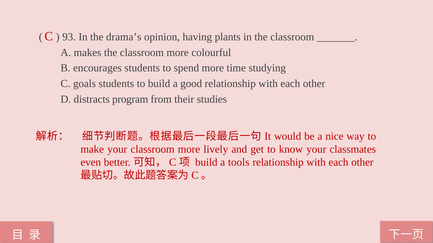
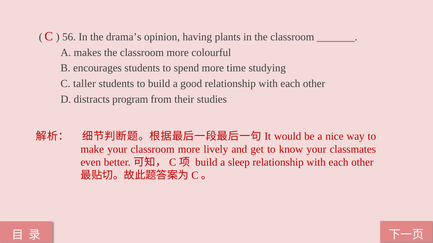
93: 93 -> 56
goals: goals -> taller
tools: tools -> sleep
